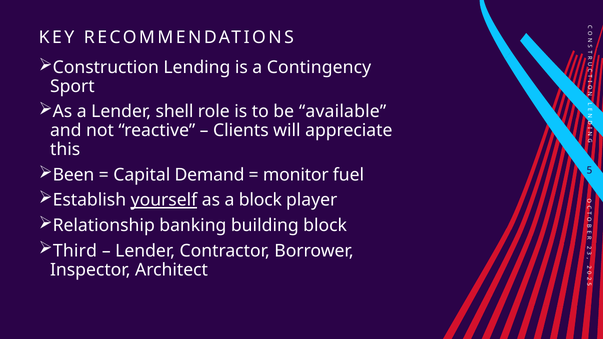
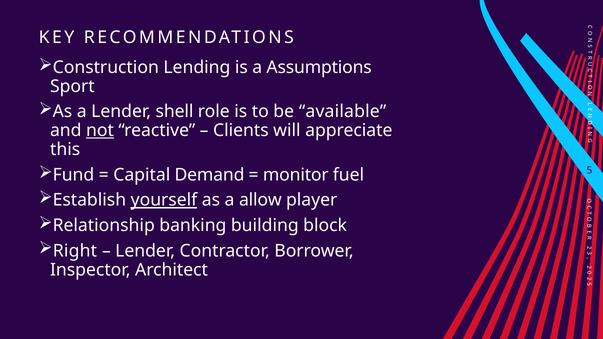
Contingency: Contingency -> Assumptions
not underline: none -> present
Been: Been -> Fund
a block: block -> allow
Third: Third -> Right
